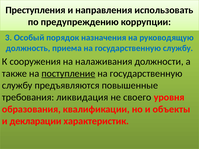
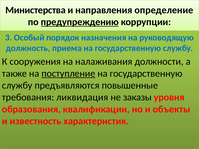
Преступления: Преступления -> Министерства
использовать: использовать -> определение
предупреждению underline: none -> present
своего: своего -> заказы
декларации: декларации -> известность
